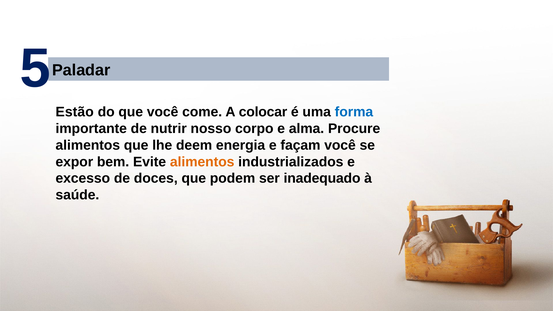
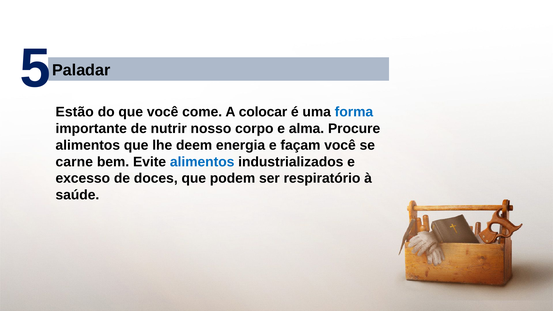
expor: expor -> carne
alimentos at (202, 162) colour: orange -> blue
inadequado: inadequado -> respiratório
